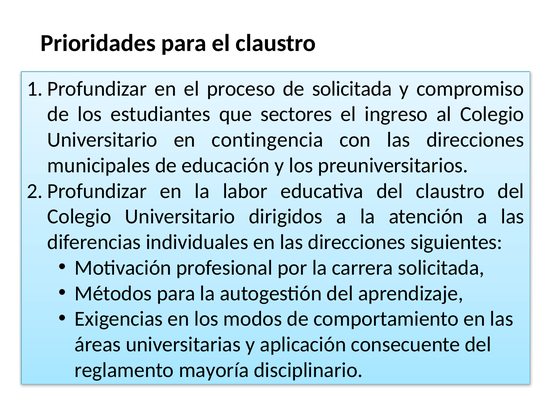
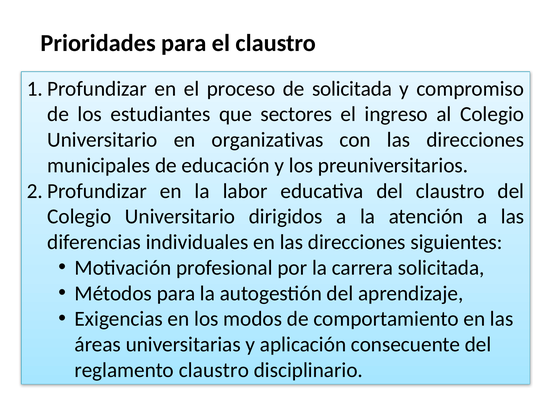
contingencia: contingencia -> organizativas
reglamento mayoría: mayoría -> claustro
